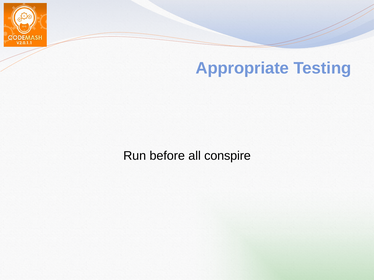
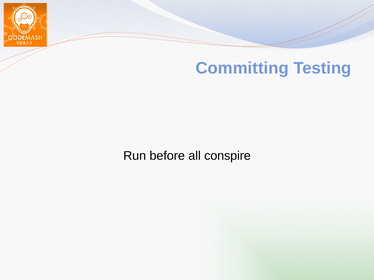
Appropriate: Appropriate -> Committing
